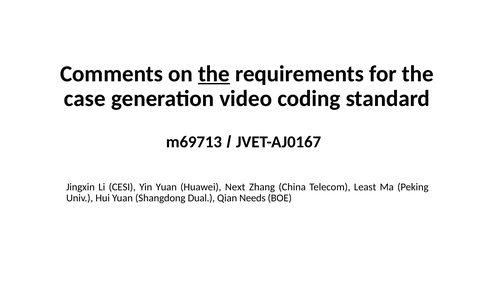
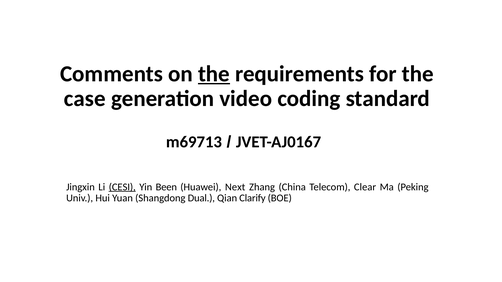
CESI underline: none -> present
Yin Yuan: Yuan -> Been
Least: Least -> Clear
Needs: Needs -> Clarify
